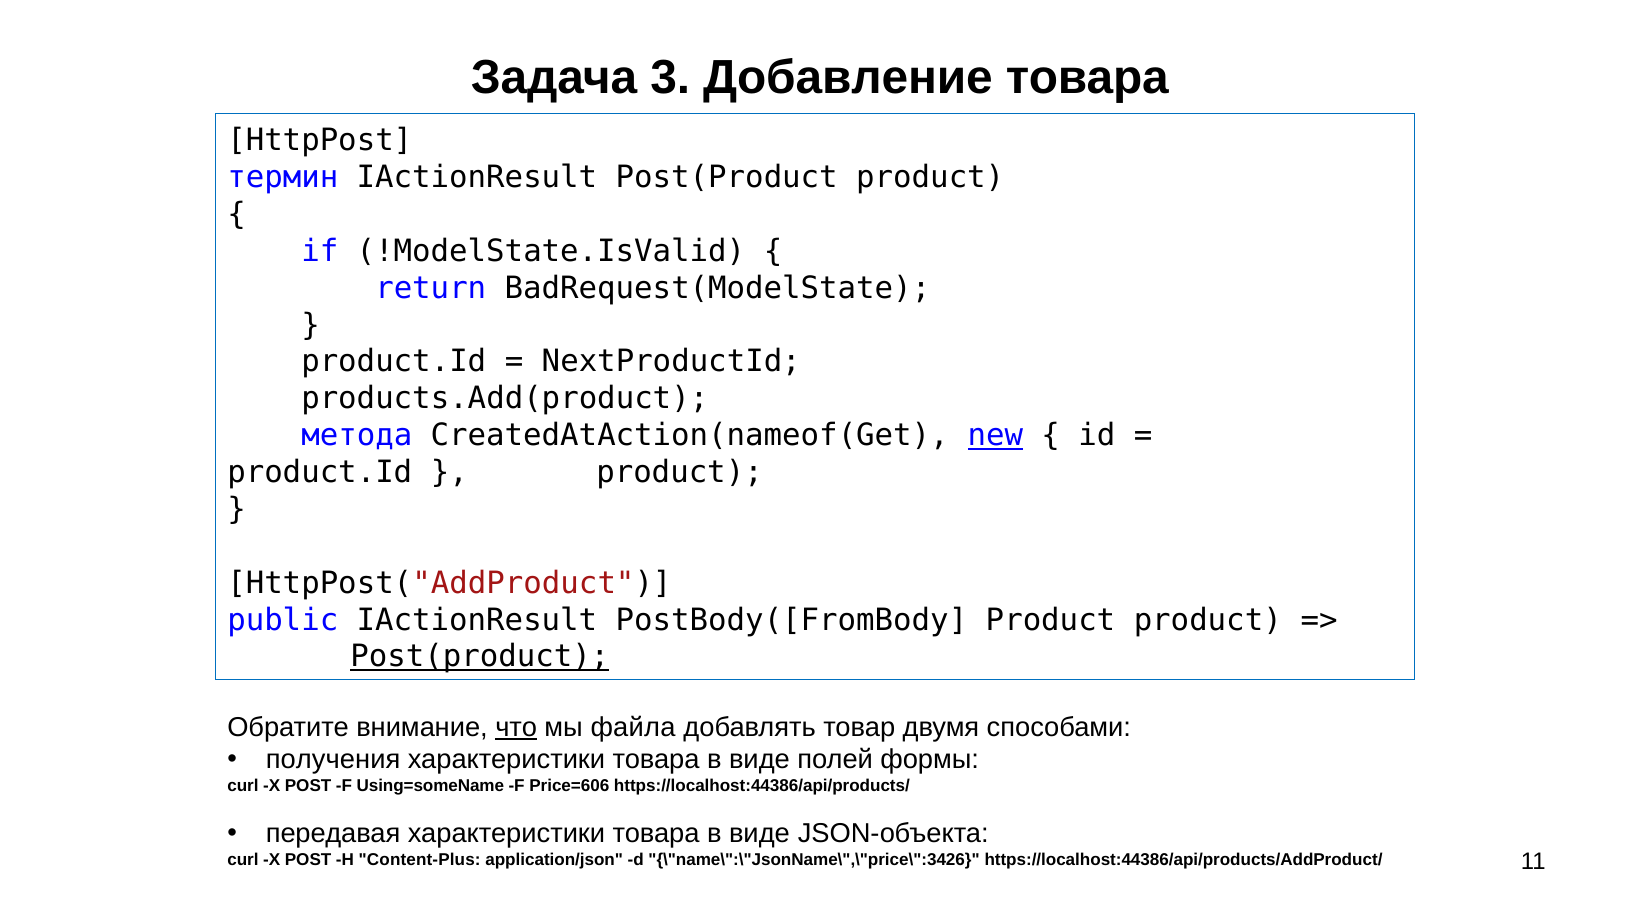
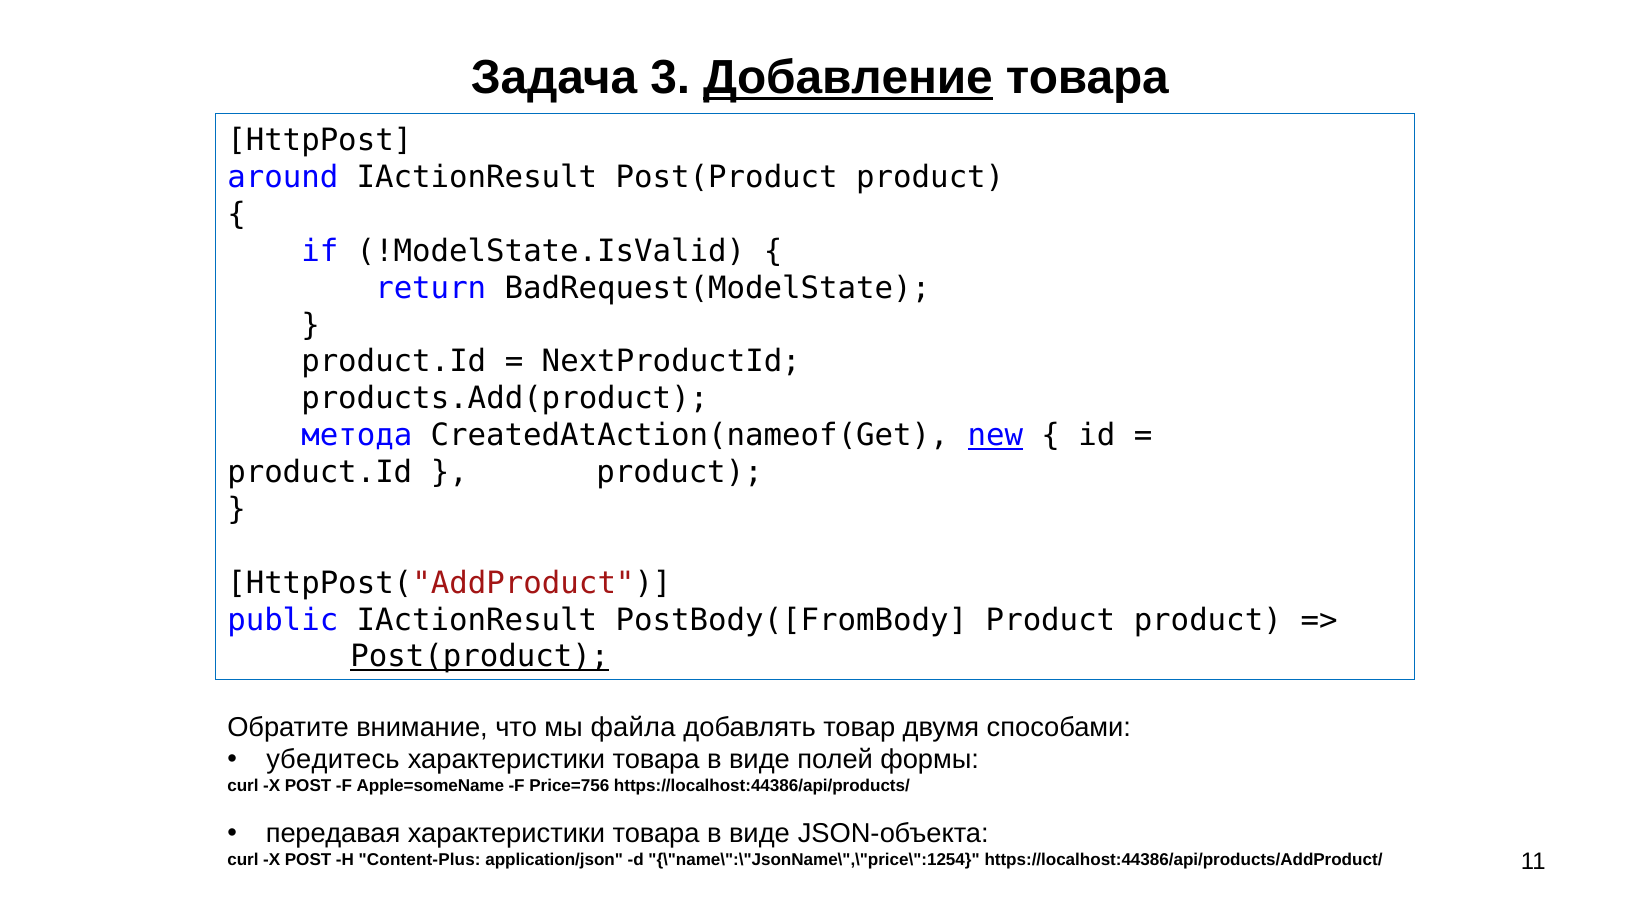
Добавление underline: none -> present
термин: термин -> around
что underline: present -> none
получения: получения -> убедитесь
Using=someName: Using=someName -> Apple=someName
Price=606: Price=606 -> Price=756
\"name\":\"JsonName\",\"price\":3426: \"name\":\"JsonName\",\"price\":3426 -> \"name\":\"JsonName\",\"price\":1254
